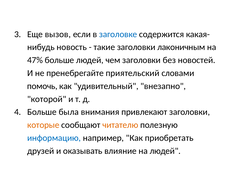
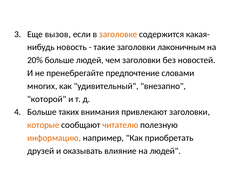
заголовке colour: blue -> orange
47%: 47% -> 20%
приятельский: приятельский -> предпочтение
помочь: помочь -> многих
была: была -> таких
информацию colour: blue -> orange
